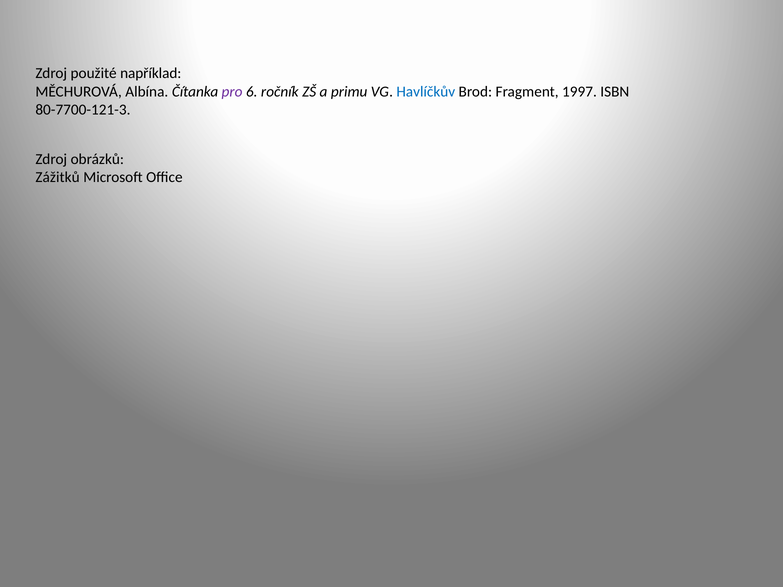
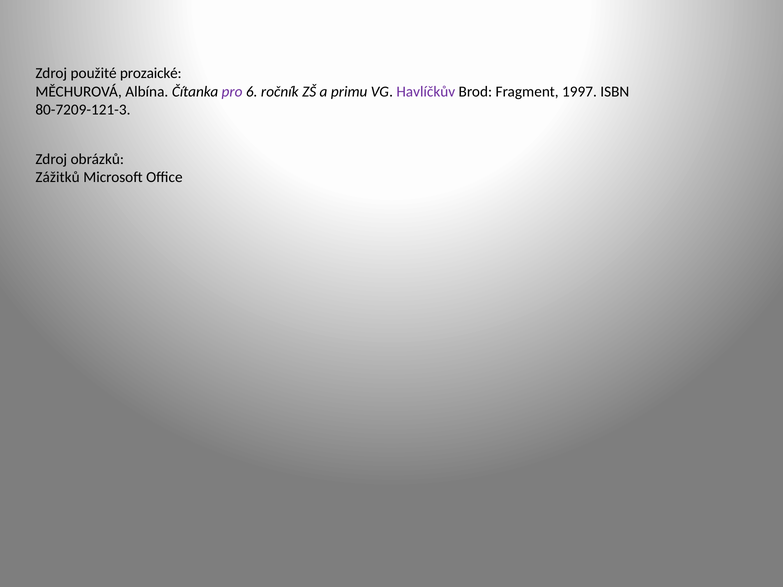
například: například -> prozaické
Havlíčkův colour: blue -> purple
80-7700-121-3: 80-7700-121-3 -> 80-7209-121-3
